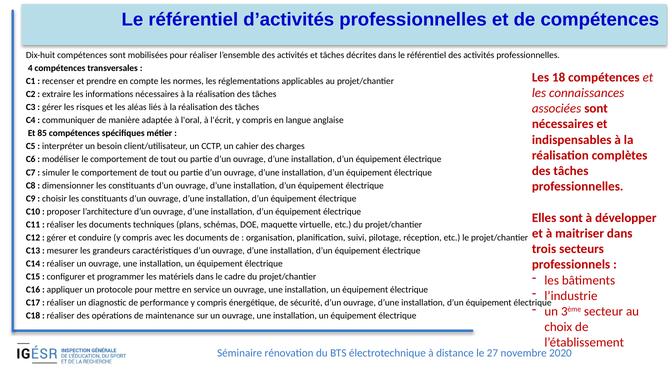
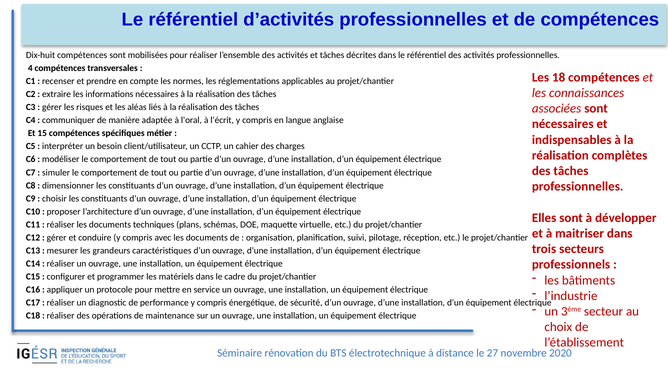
85: 85 -> 15
